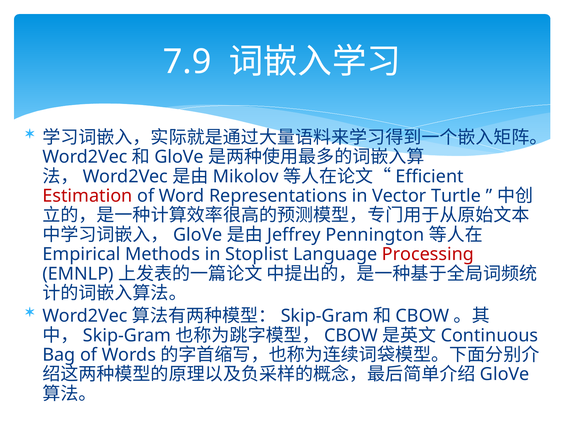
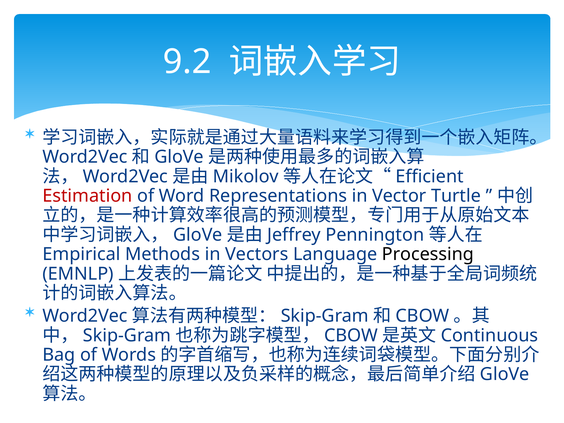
7.9: 7.9 -> 9.2
Stoplist: Stoplist -> Vectors
Processing colour: red -> black
